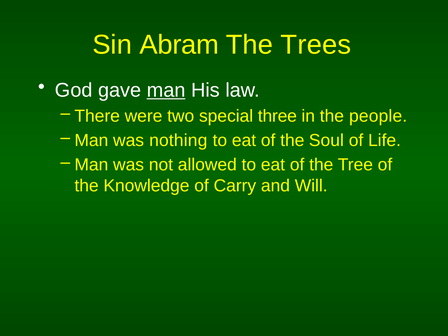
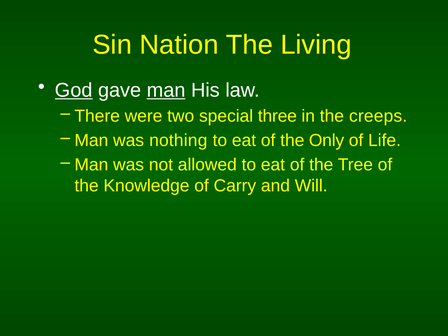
Abram: Abram -> Nation
Trees: Trees -> Living
God underline: none -> present
people: people -> creeps
Soul: Soul -> Only
